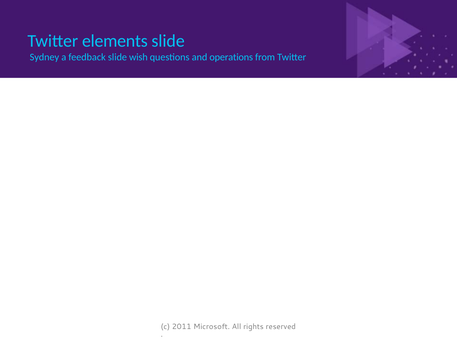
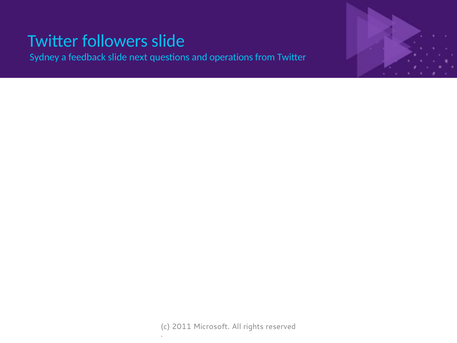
elements: elements -> followers
wish: wish -> next
